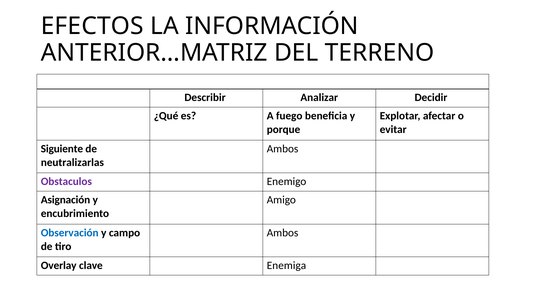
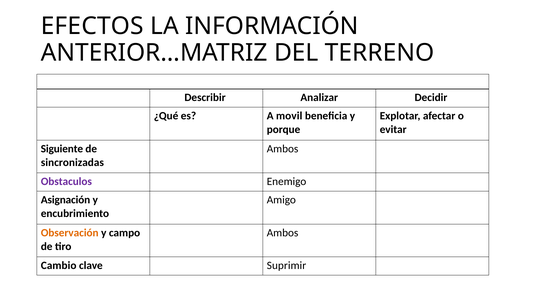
fuego: fuego -> movil
neutralizarlas: neutralizarlas -> sincronizadas
Observación colour: blue -> orange
Overlay: Overlay -> Cambio
Enemiga: Enemiga -> Suprimir
